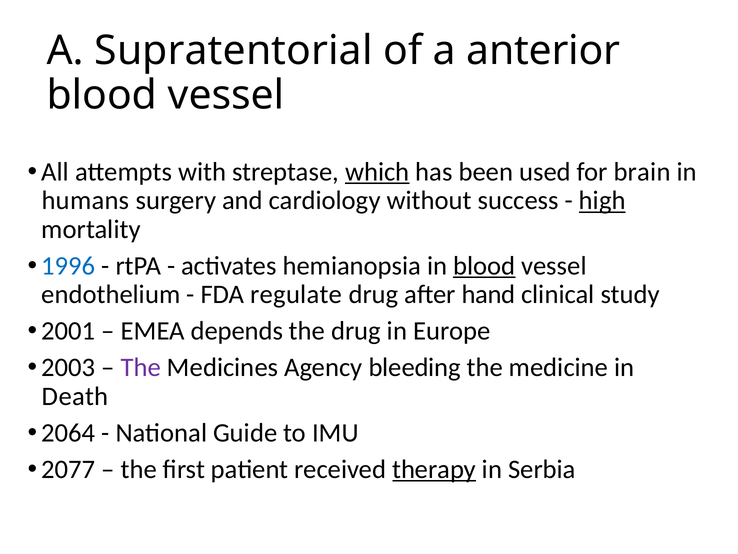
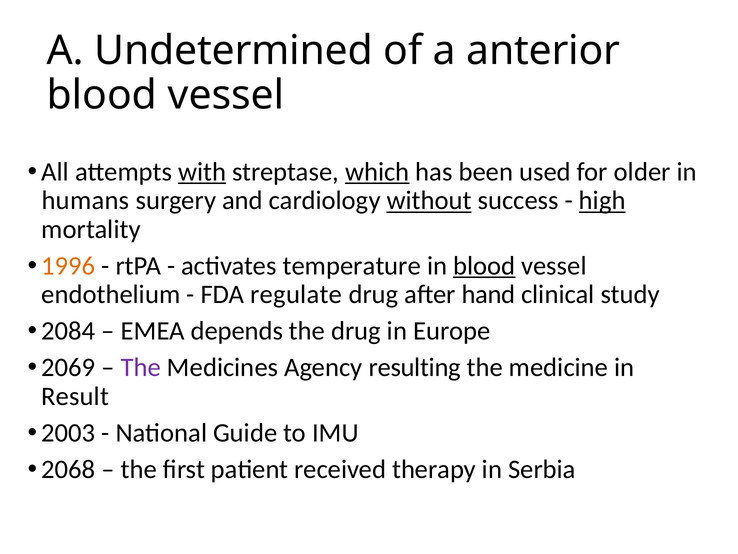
Supratentorial: Supratentorial -> Undetermined
with underline: none -> present
brain: brain -> older
without underline: none -> present
1996 colour: blue -> orange
hemianopsia: hemianopsia -> temperature
2001: 2001 -> 2084
2003: 2003 -> 2069
bleeding: bleeding -> resulting
Death: Death -> Result
2064: 2064 -> 2003
2077: 2077 -> 2068
therapy underline: present -> none
